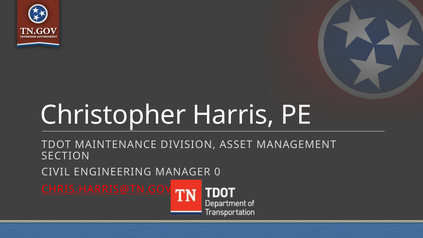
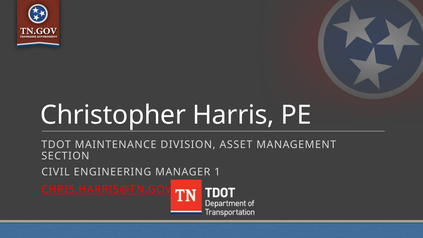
0: 0 -> 1
